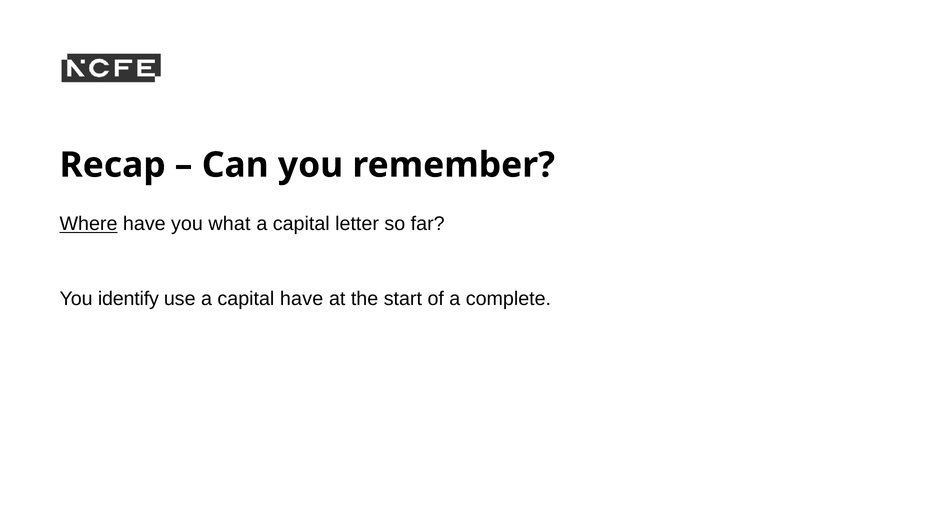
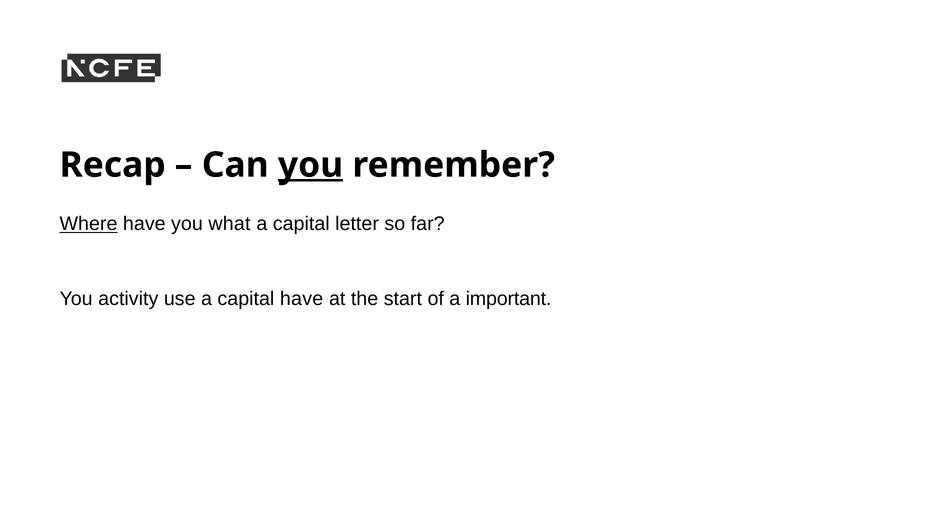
you at (311, 165) underline: none -> present
identify: identify -> activity
complete: complete -> important
